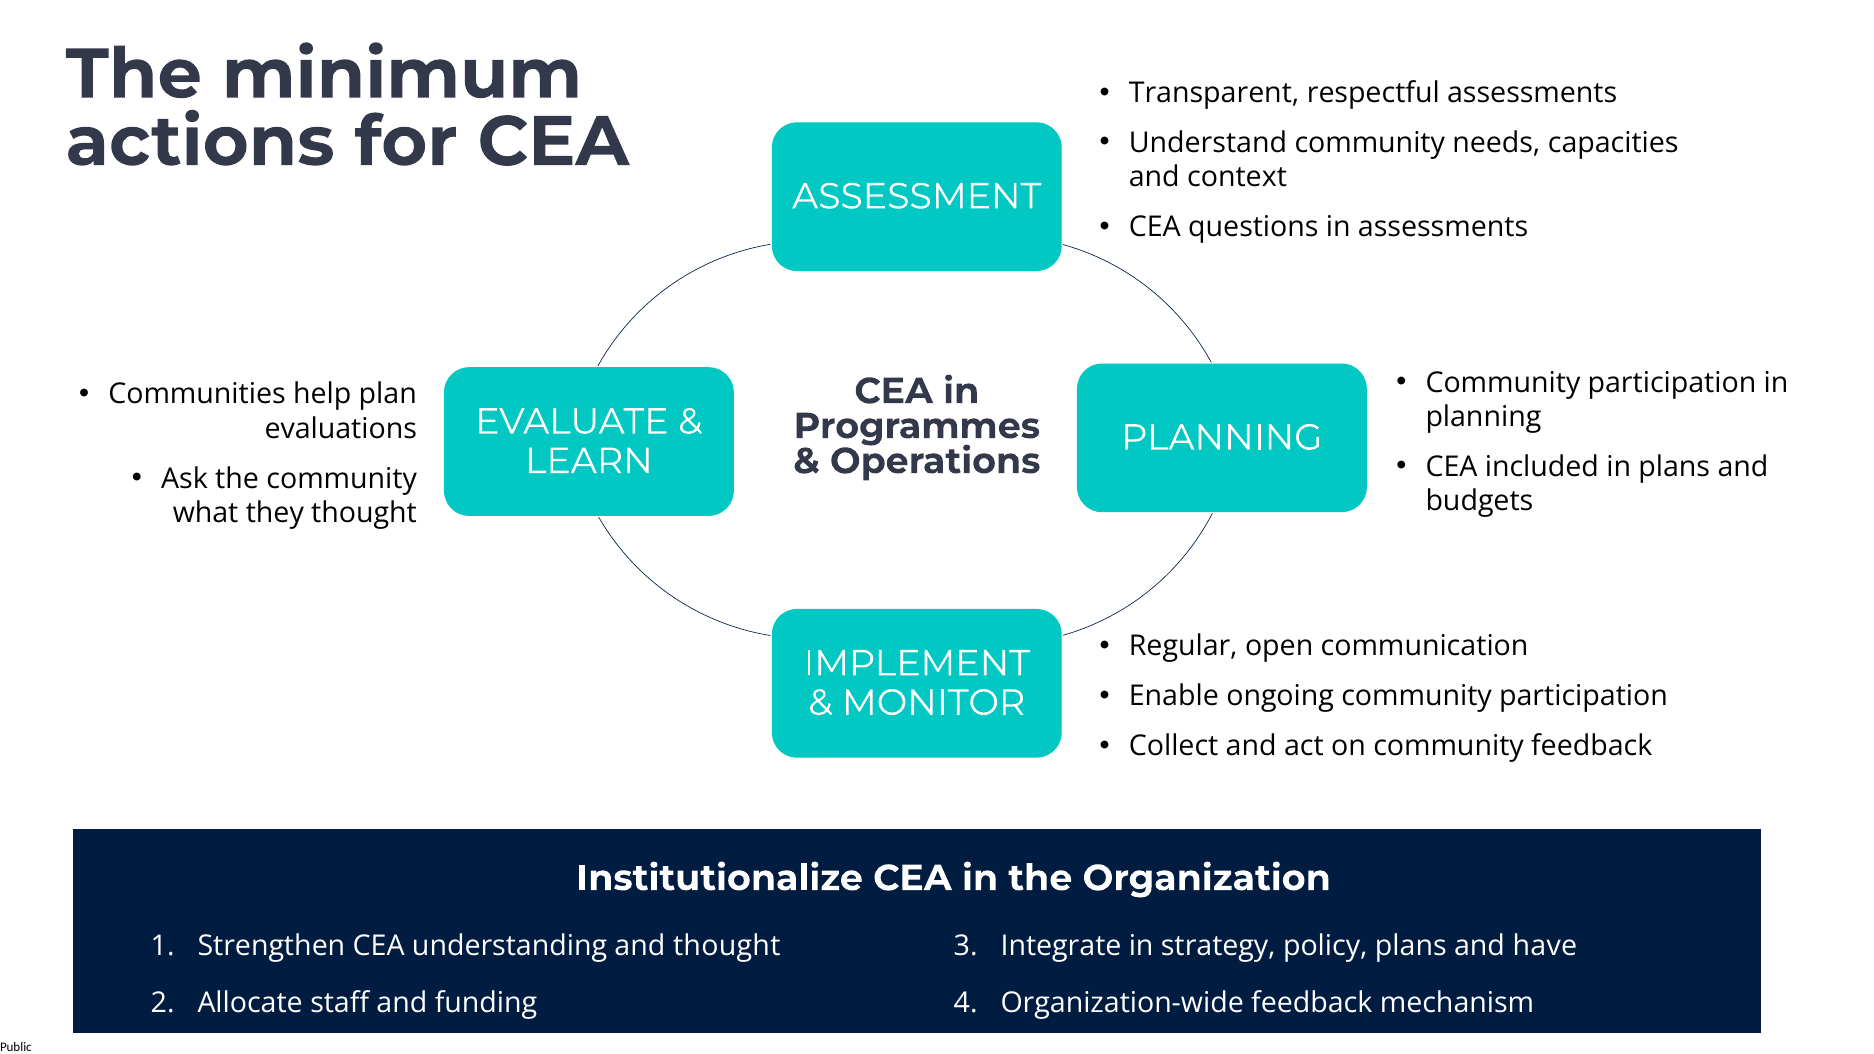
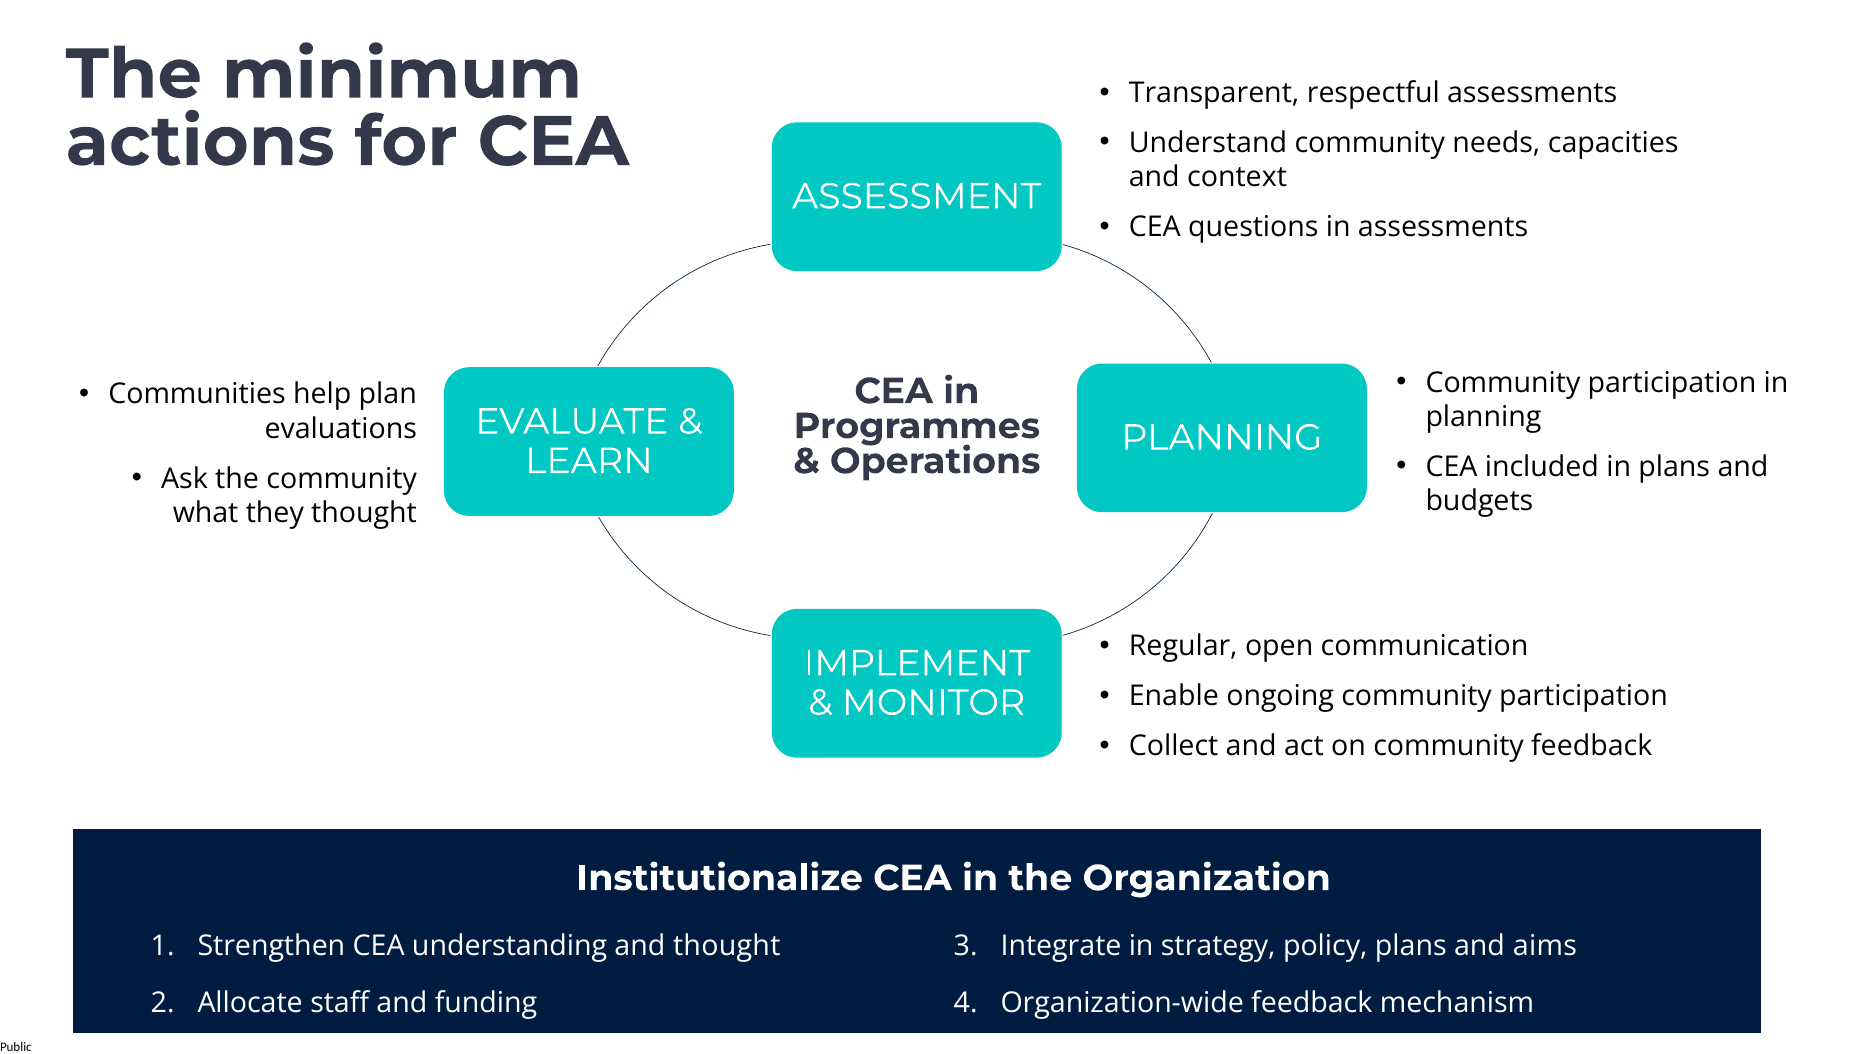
have: have -> aims
